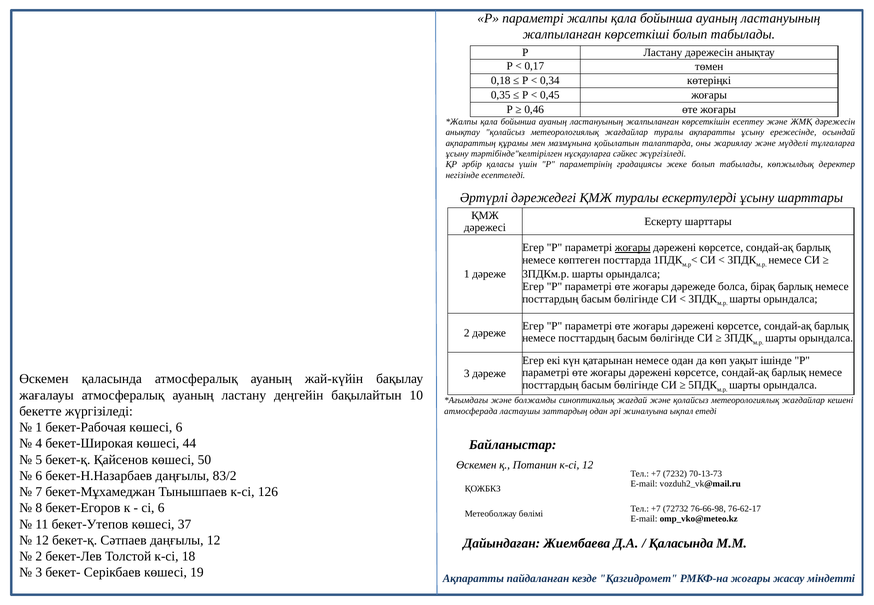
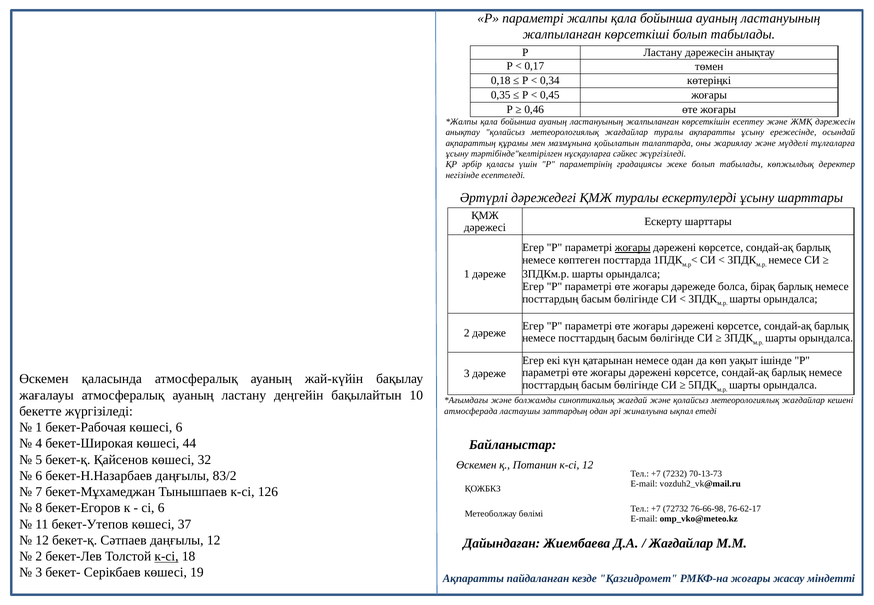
50: 50 -> 32
Қаласында at (681, 543): Қаласында -> Жағдайлар
к-сі at (167, 556) underline: none -> present
